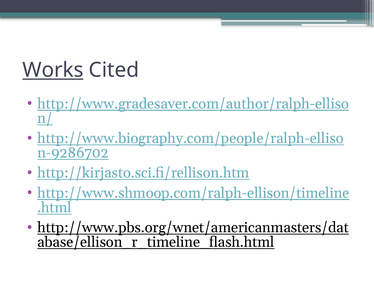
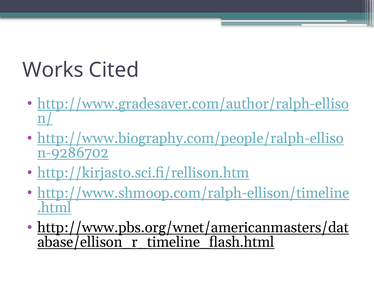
Works underline: present -> none
